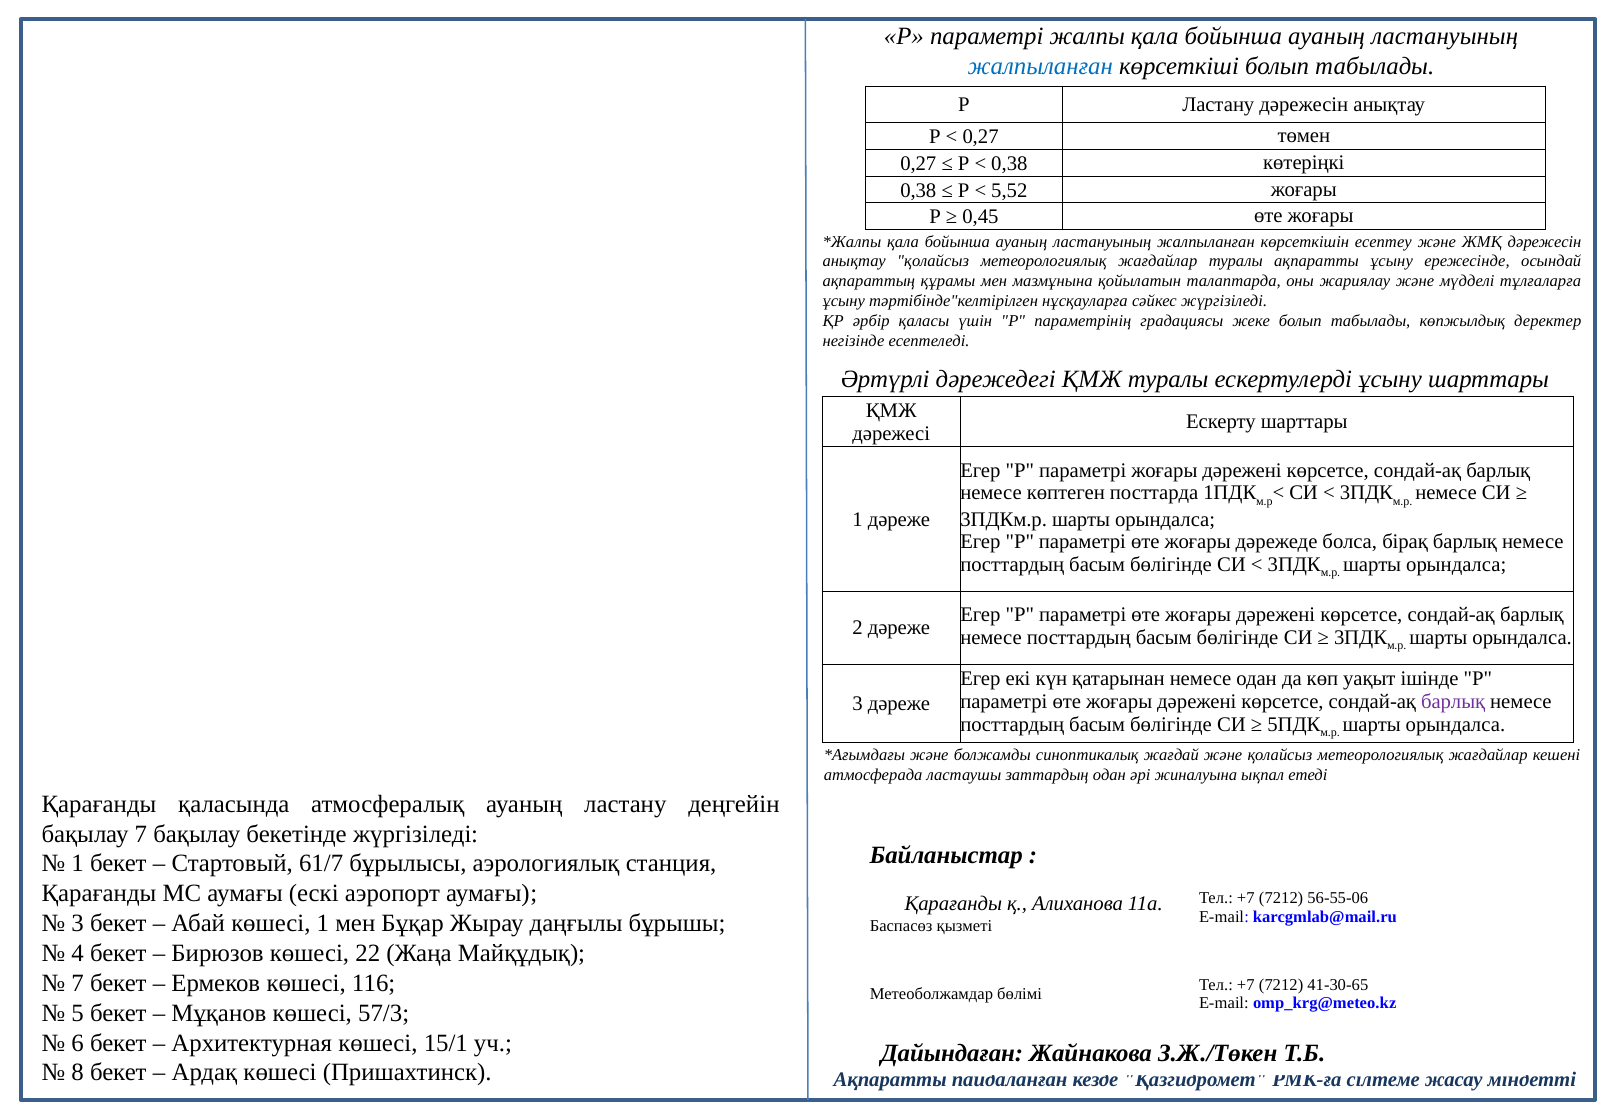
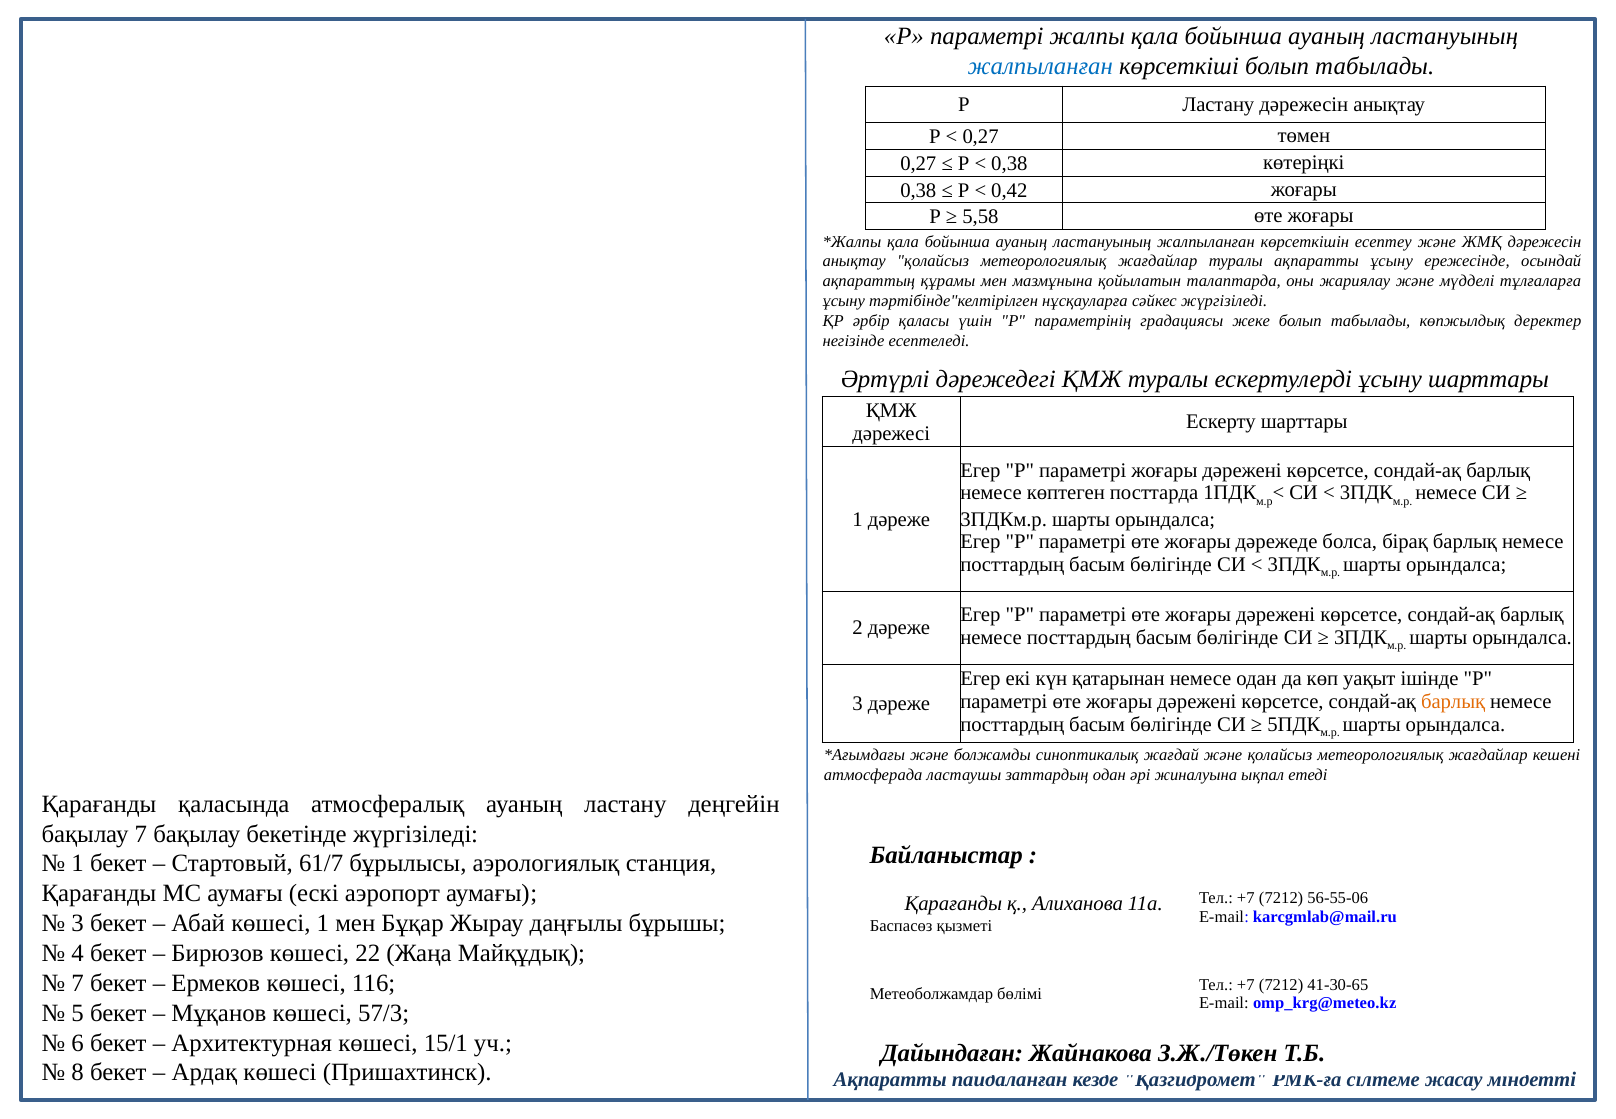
5,52: 5,52 -> 0,42
0,45: 0,45 -> 5,58
барлық at (1453, 701) colour: purple -> orange
